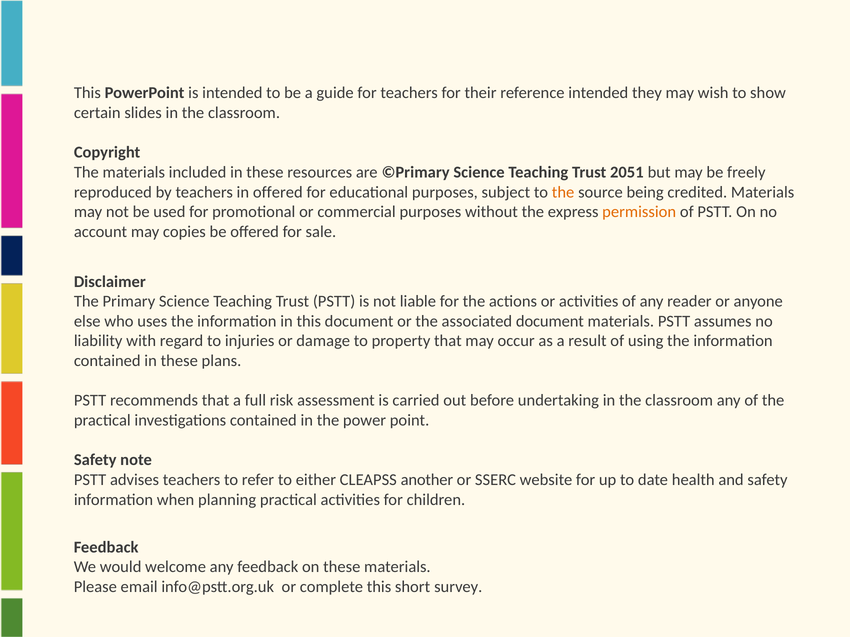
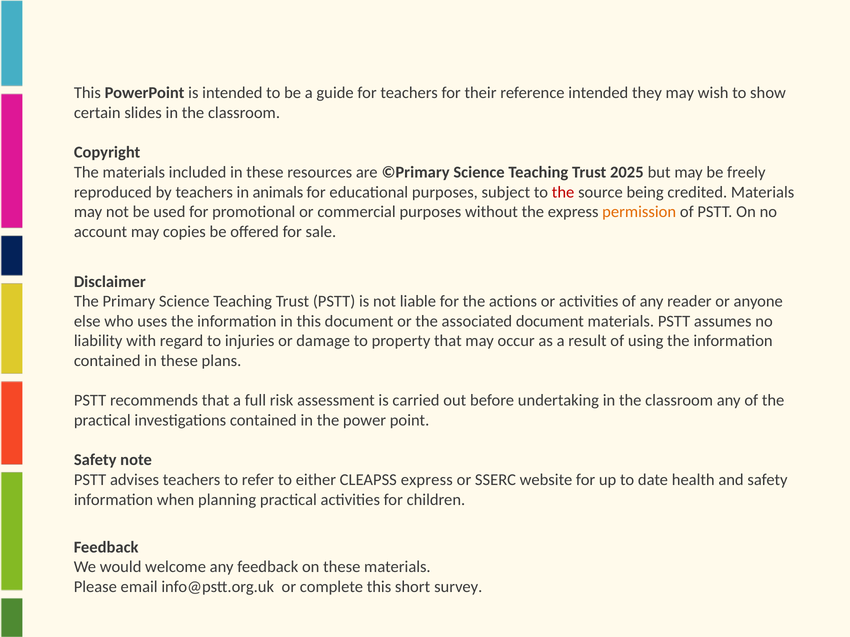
2051: 2051 -> 2025
in offered: offered -> animals
the at (563, 192) colour: orange -> red
CLEAPSS another: another -> express
